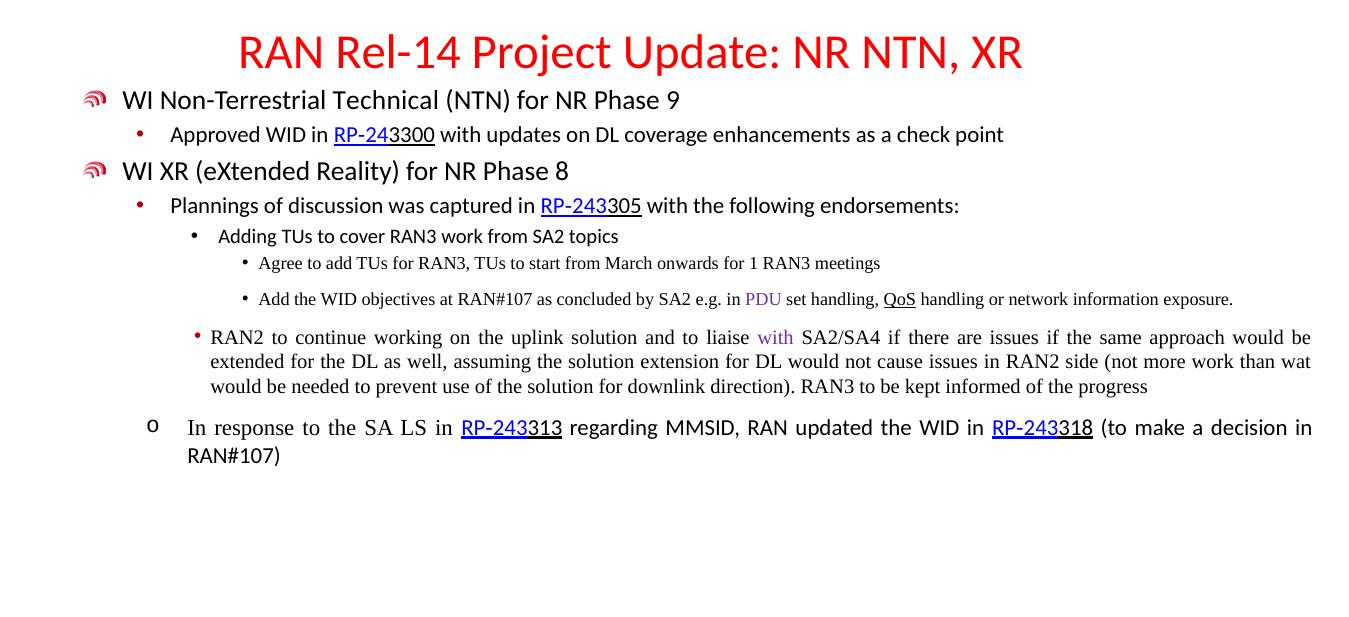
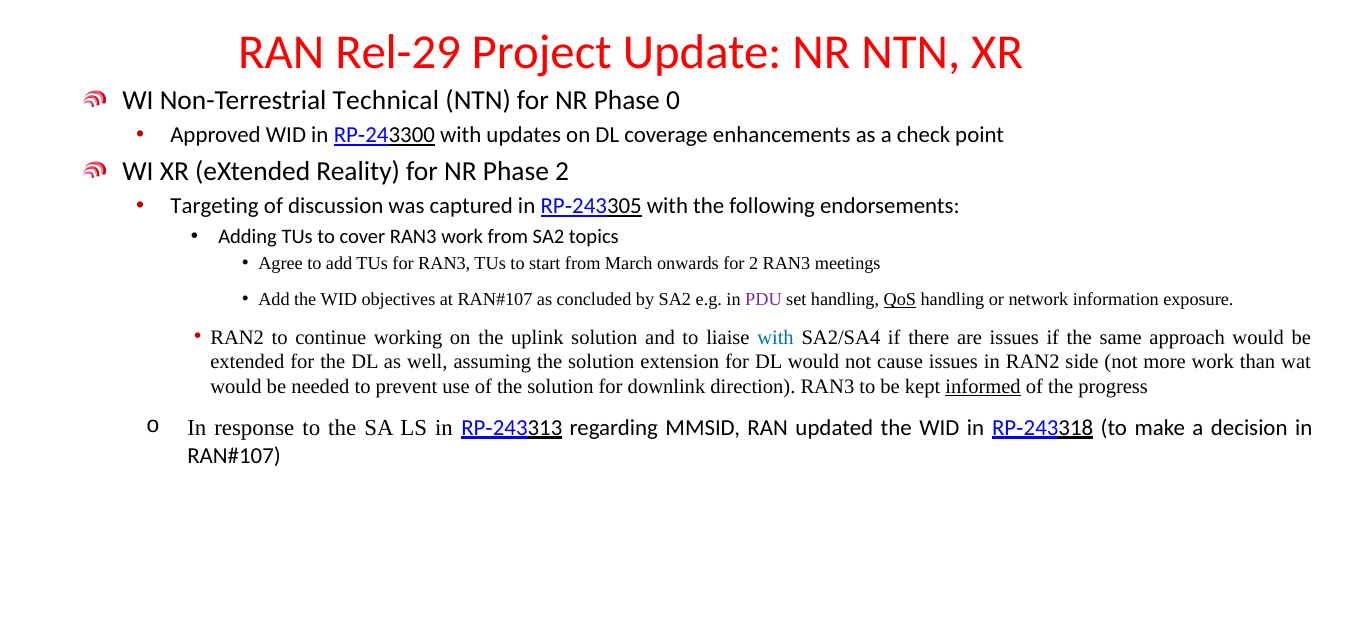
Rel-14: Rel-14 -> Rel-29
9: 9 -> 0
Phase 8: 8 -> 2
Plannings: Plannings -> Targeting
for 1: 1 -> 2
with at (776, 337) colour: purple -> blue
informed underline: none -> present
